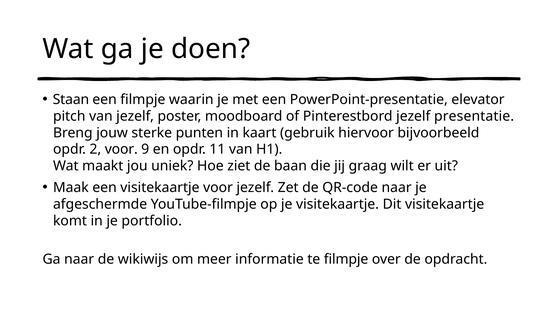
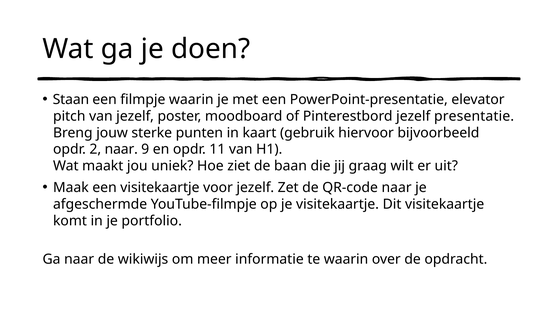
2 voor: voor -> naar
te filmpje: filmpje -> waarin
